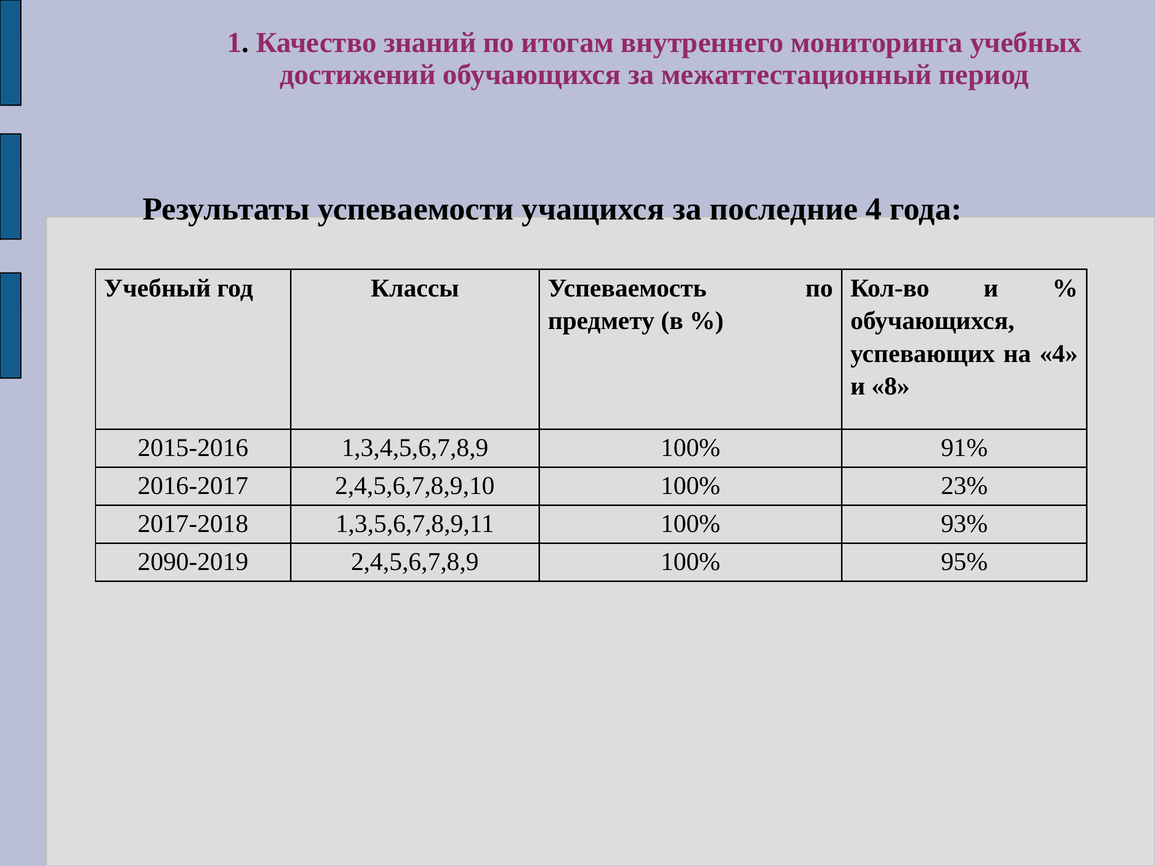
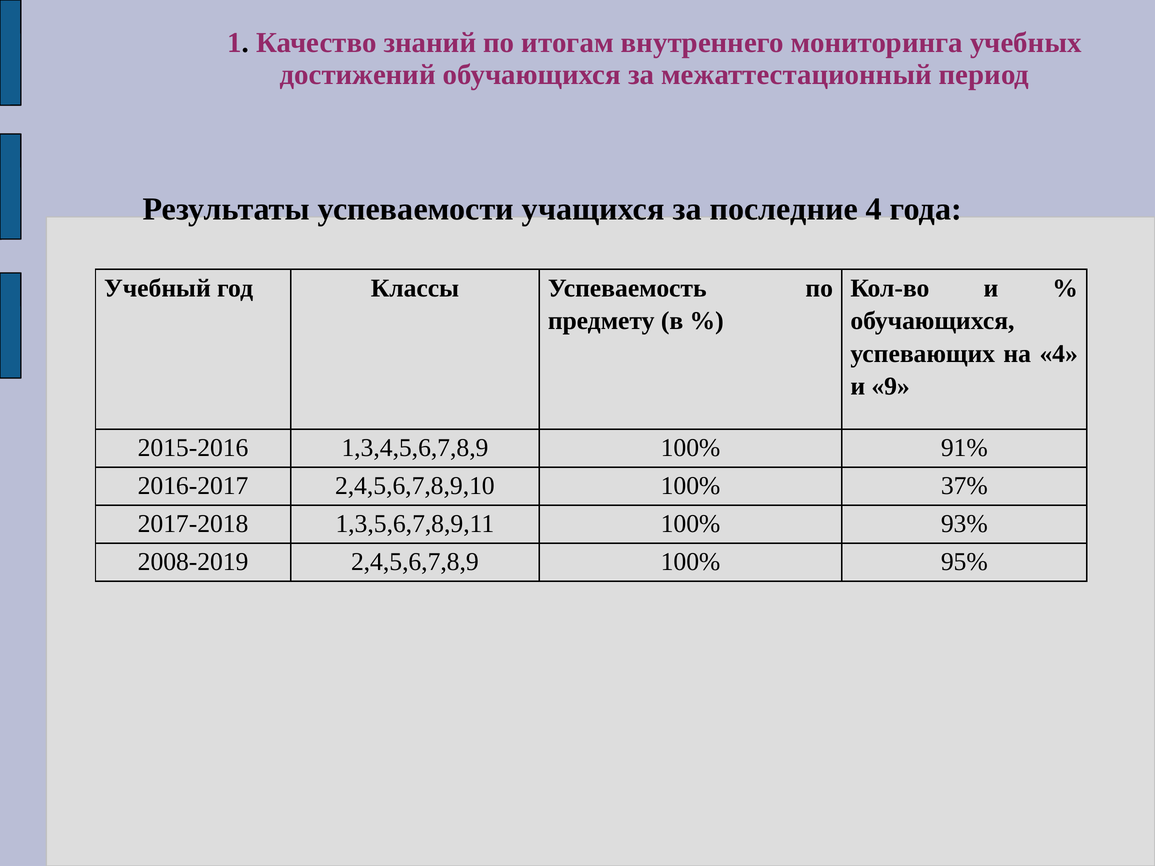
8: 8 -> 9
23%: 23% -> 37%
2090-2019: 2090-2019 -> 2008-2019
